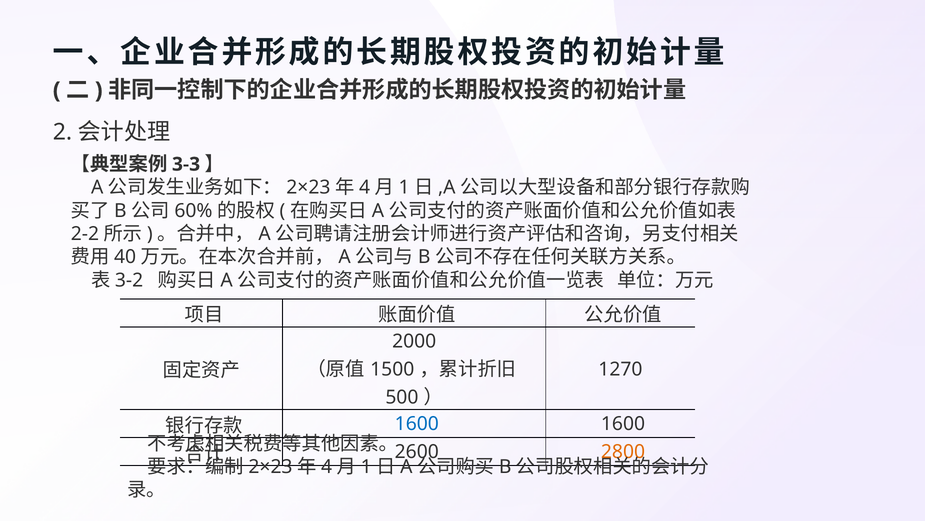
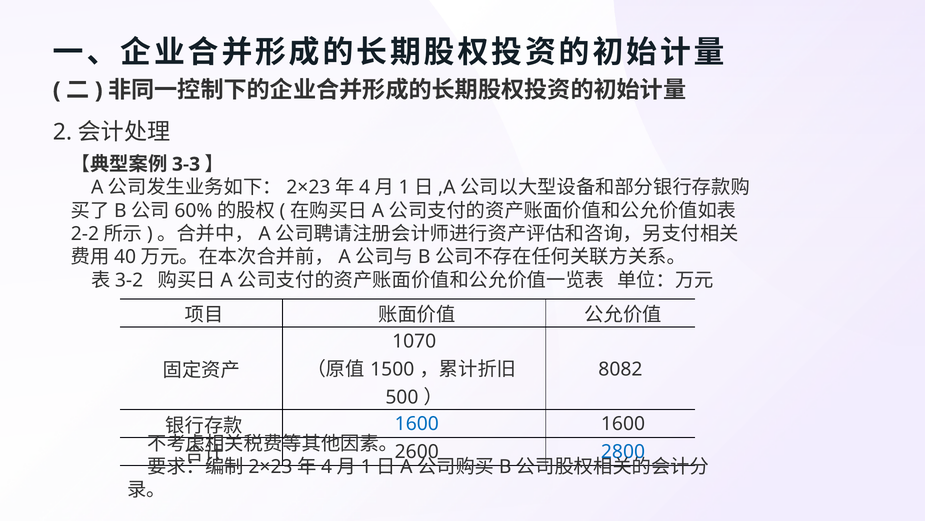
2000: 2000 -> 1070
1270: 1270 -> 8082
2800 colour: orange -> blue
